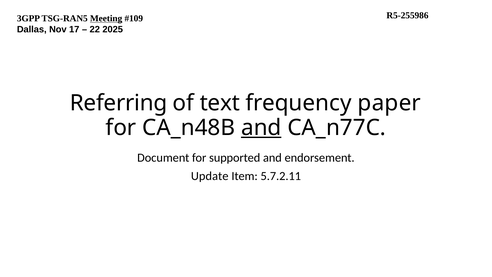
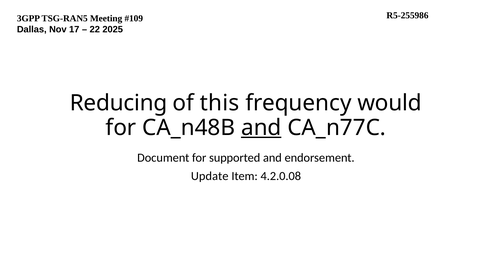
Meeting underline: present -> none
Referring: Referring -> Reducing
text: text -> this
paper: paper -> would
5.7.2.11: 5.7.2.11 -> 4.2.0.08
